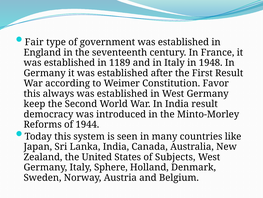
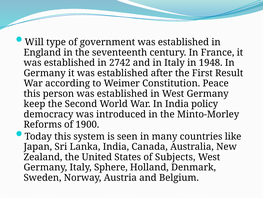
Fair: Fair -> Will
1189: 1189 -> 2742
Favor: Favor -> Peace
always: always -> person
India result: result -> policy
1944: 1944 -> 1900
